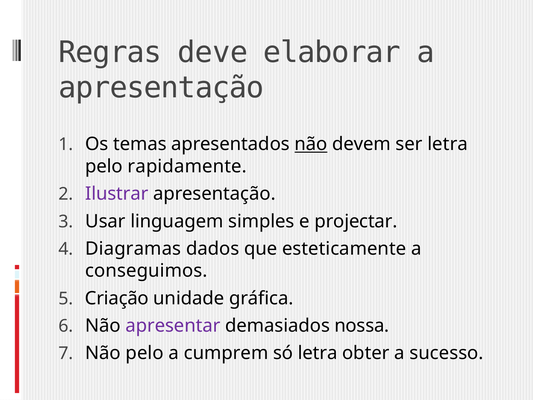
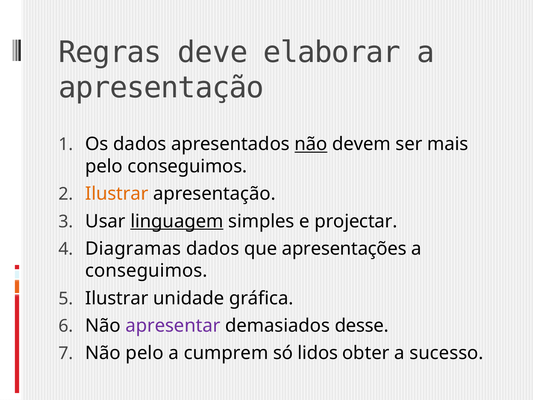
Os temas: temas -> dados
ser letra: letra -> mais
pelo rapidamente: rapidamente -> conseguimos
Ilustrar at (117, 194) colour: purple -> orange
linguagem underline: none -> present
esteticamente: esteticamente -> apresentações
Criação at (117, 298): Criação -> Ilustrar
nossa: nossa -> desse
só letra: letra -> lidos
